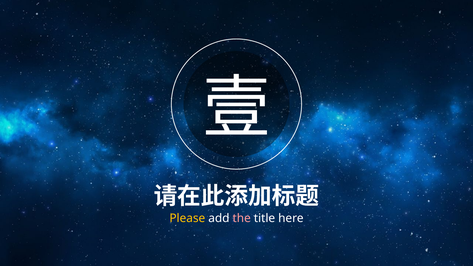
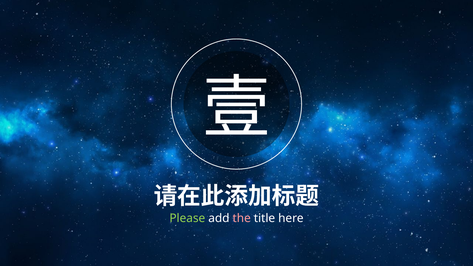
Please colour: yellow -> light green
